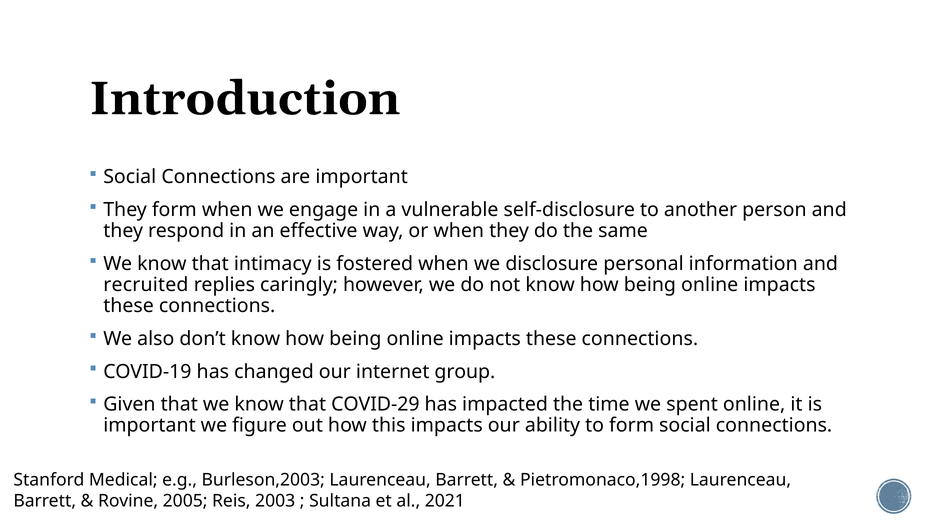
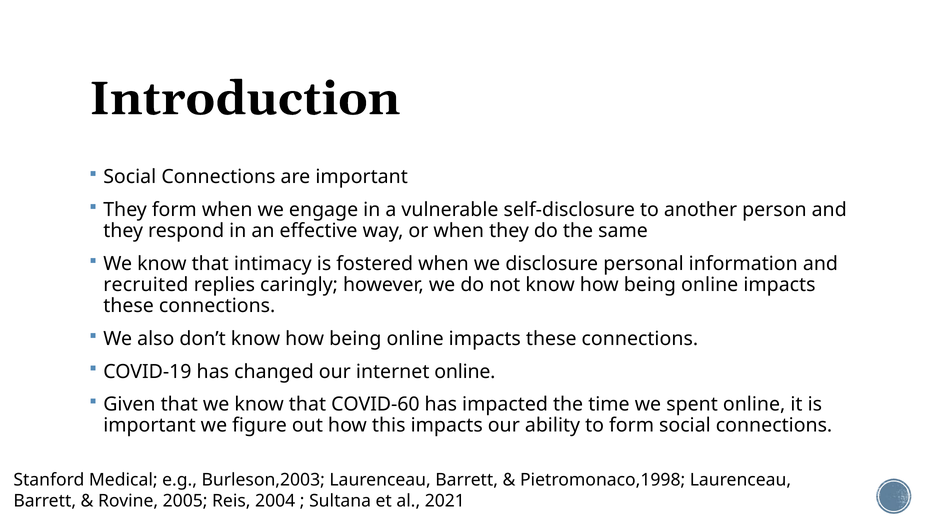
internet group: group -> online
COVID-29: COVID-29 -> COVID-60
2003: 2003 -> 2004
